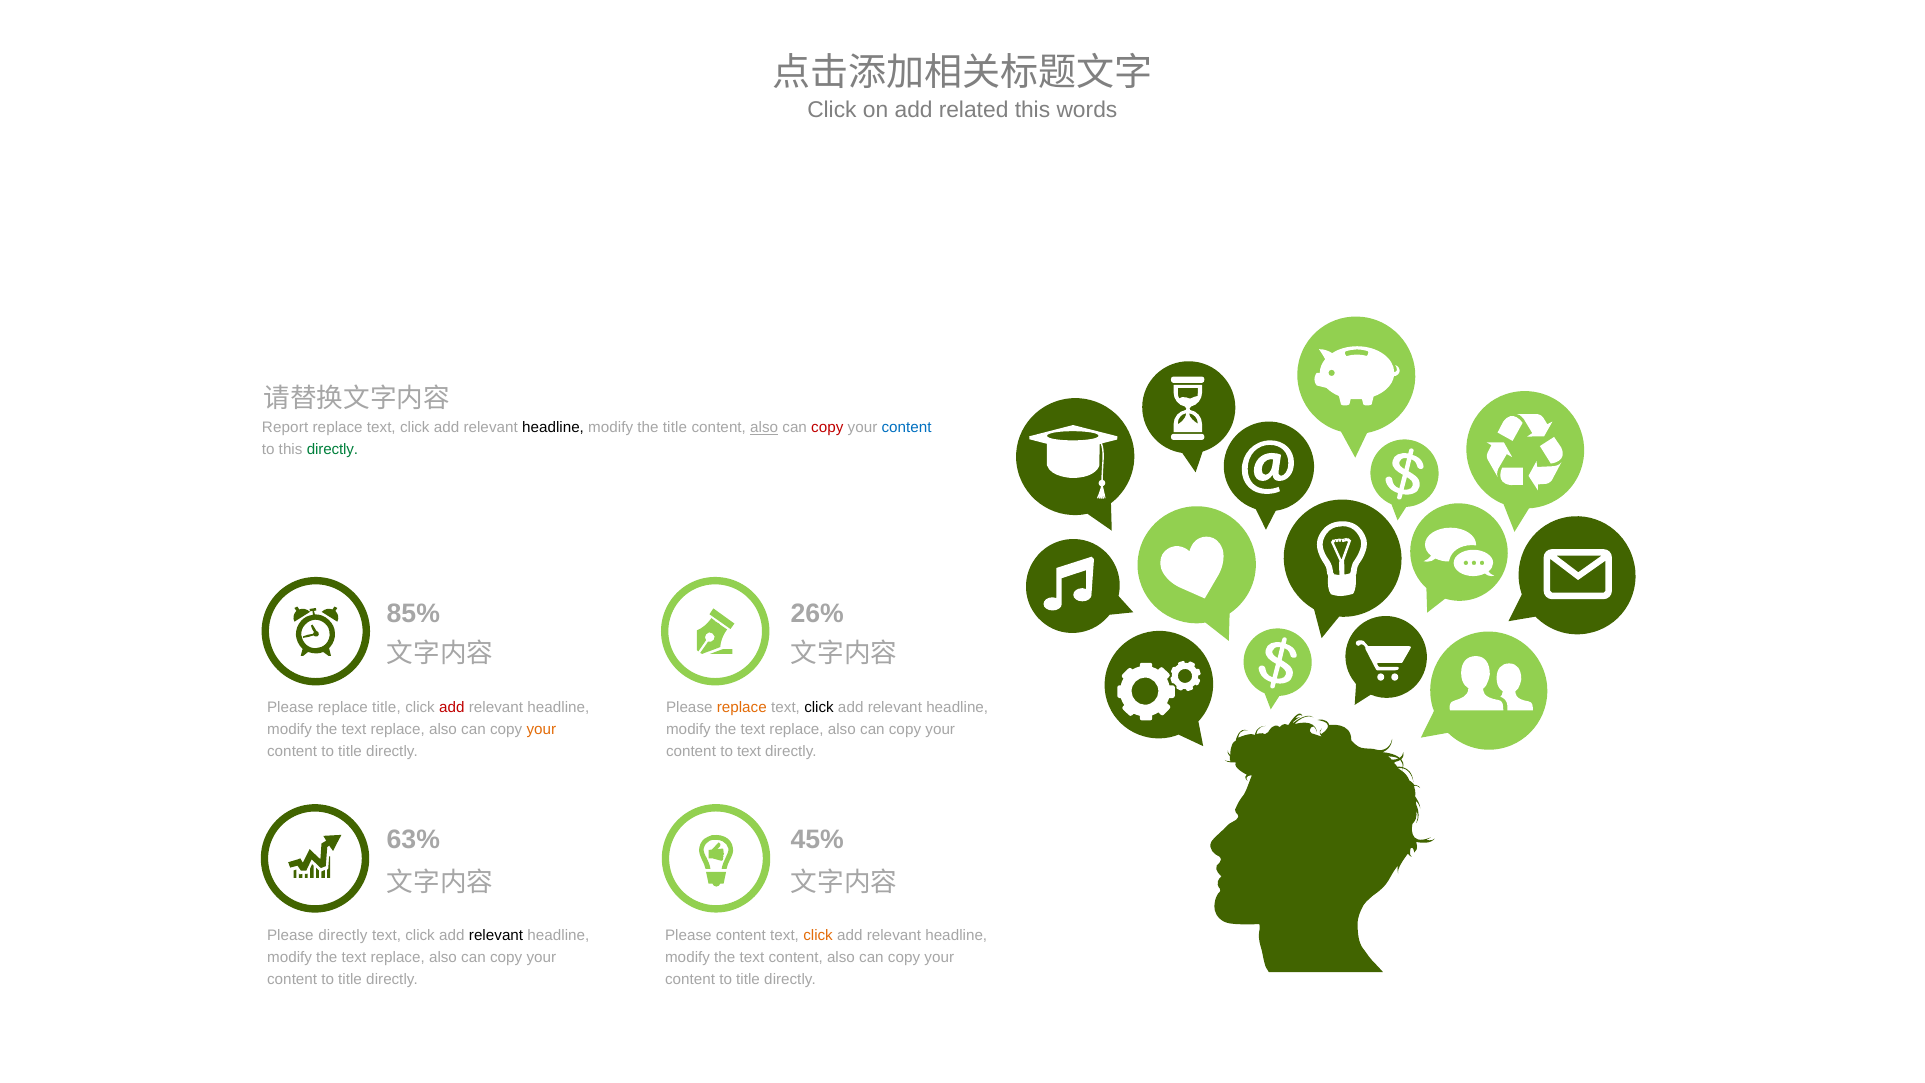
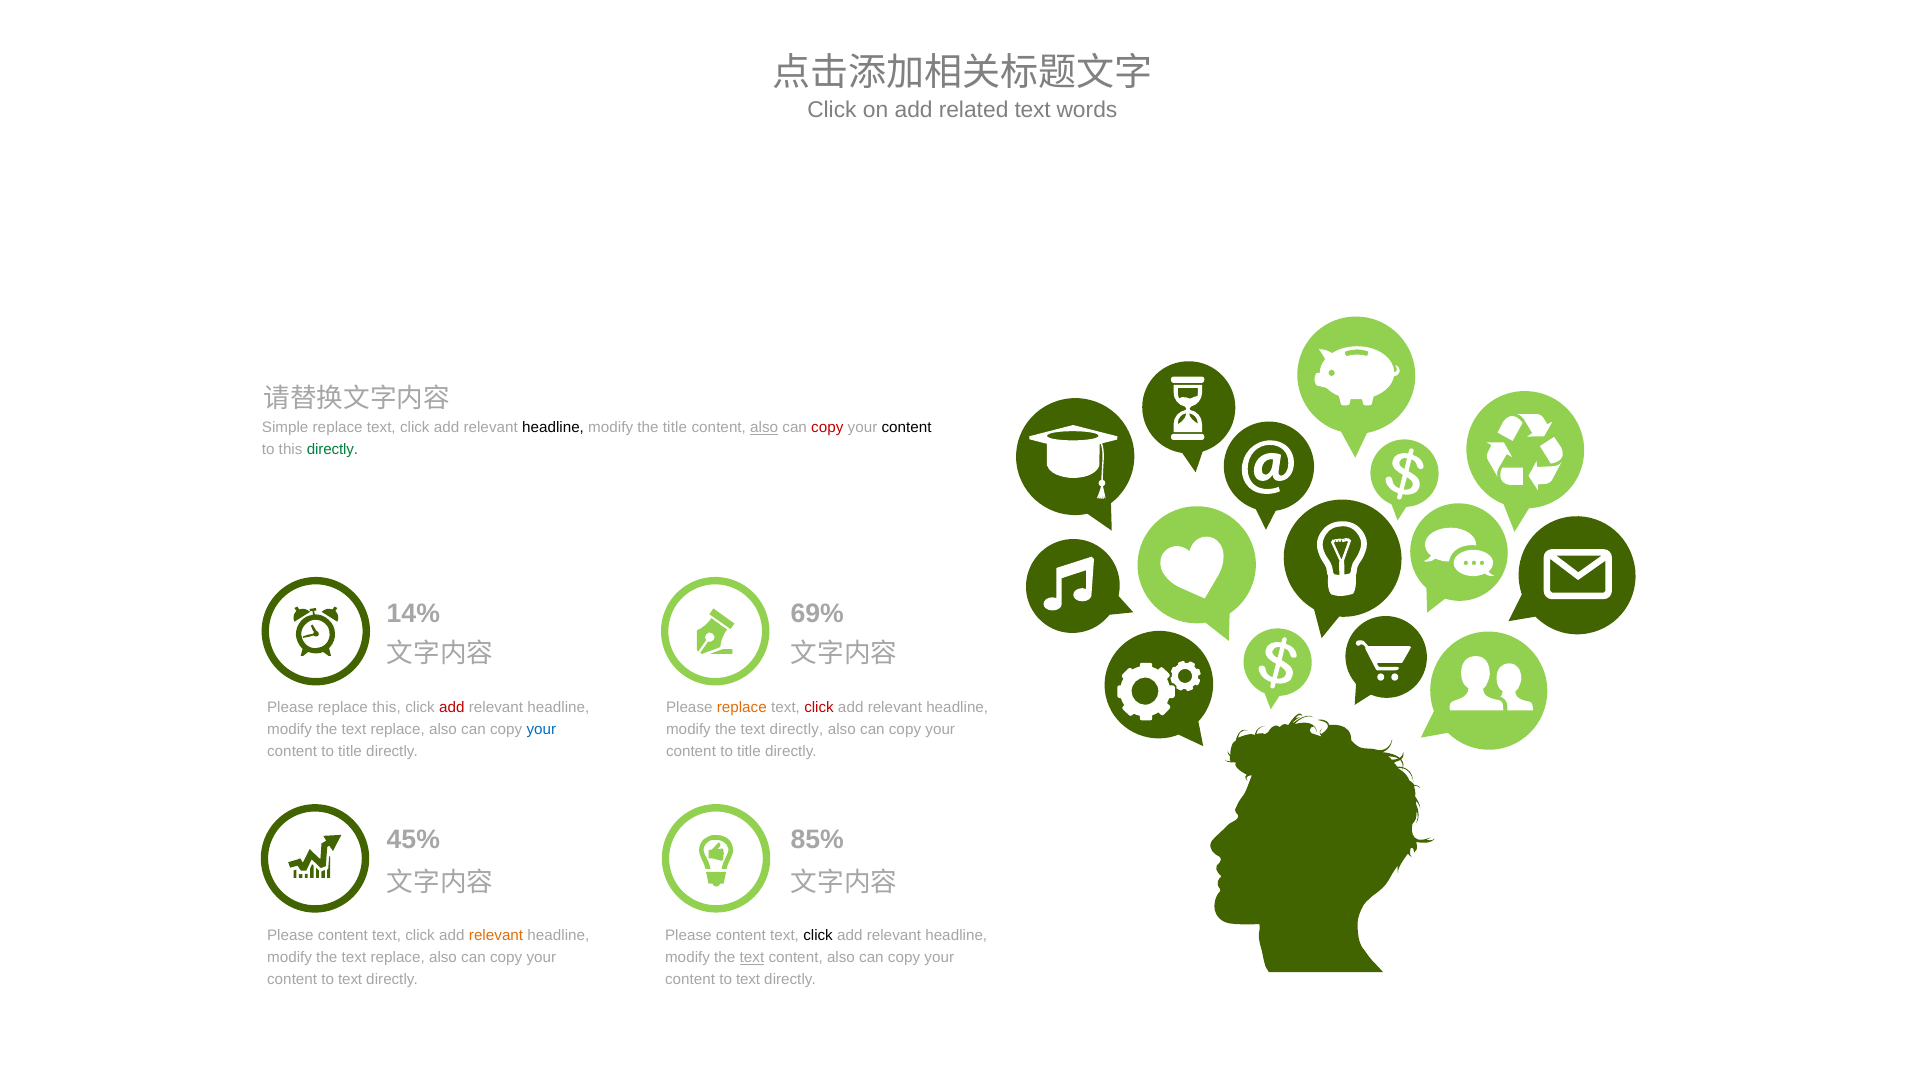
related this: this -> text
Report: Report -> Simple
content at (907, 428) colour: blue -> black
85%: 85% -> 14%
26%: 26% -> 69%
replace title: title -> this
click at (819, 707) colour: black -> red
your at (541, 729) colour: orange -> blue
replace at (797, 729): replace -> directly
text at (749, 751): text -> title
63%: 63% -> 45%
45%: 45% -> 85%
directly at (343, 935): directly -> content
relevant at (496, 935) colour: black -> orange
click at (818, 935) colour: orange -> black
text at (752, 957) underline: none -> present
title at (350, 979): title -> text
title at (748, 979): title -> text
